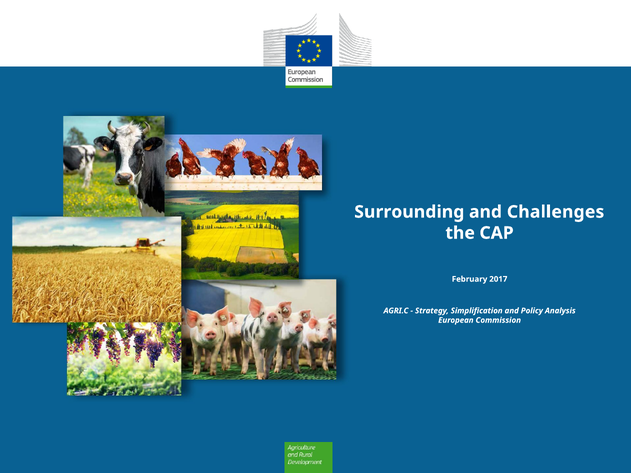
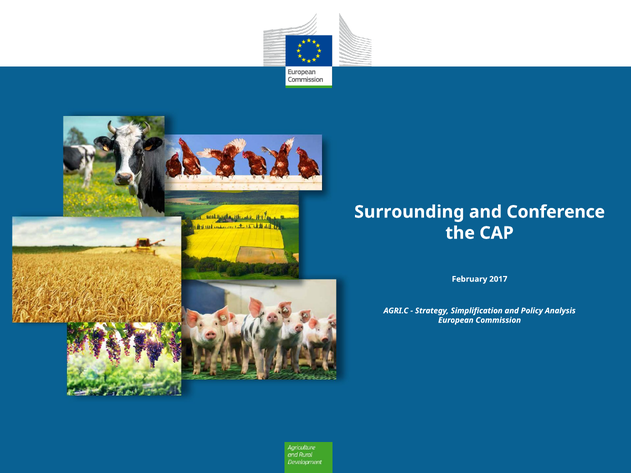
Challenges: Challenges -> Conference
